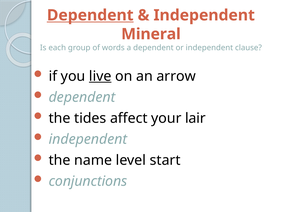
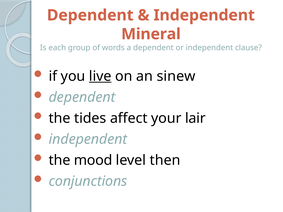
Dependent at (90, 15) underline: present -> none
arrow: arrow -> sinew
name: name -> mood
start: start -> then
